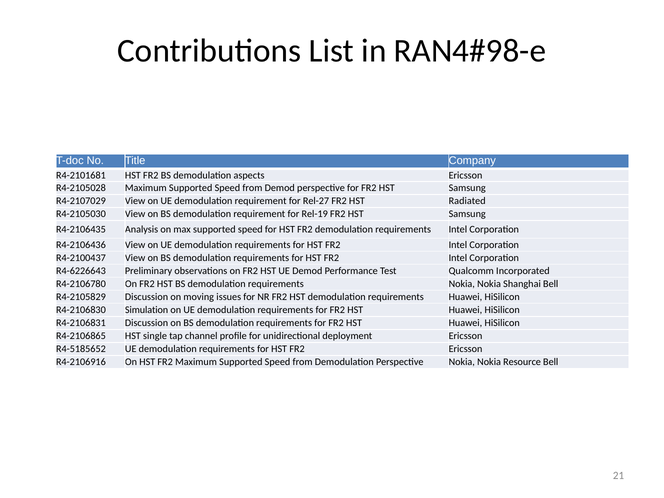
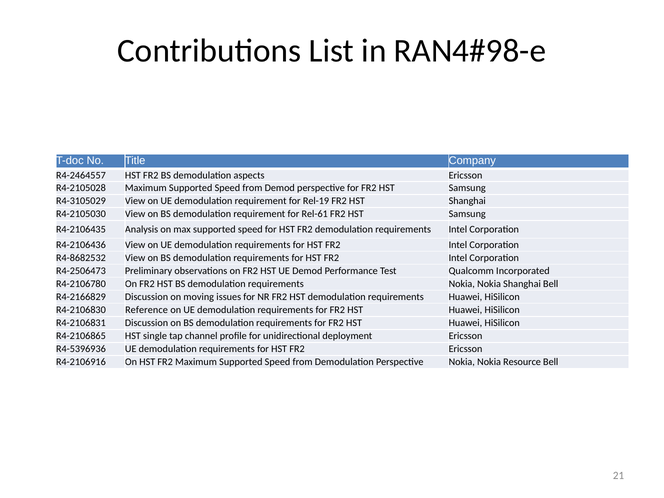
R4-2101681: R4-2101681 -> R4-2464557
R4-2107029: R4-2107029 -> R4-3105029
Rel-27: Rel-27 -> Rel-19
HST Radiated: Radiated -> Shanghai
Rel-19: Rel-19 -> Rel-61
R4-2100437: R4-2100437 -> R4-8682532
R4-6226643: R4-6226643 -> R4-2506473
R4-2105829: R4-2105829 -> R4-2166829
Simulation: Simulation -> Reference
R4-5185652: R4-5185652 -> R4-5396936
